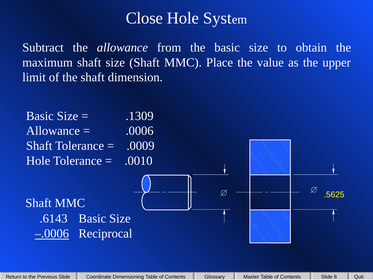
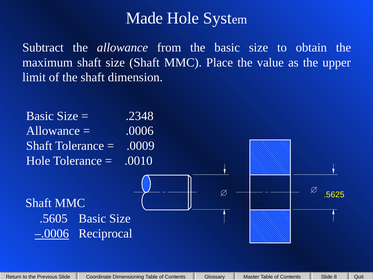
Close: Close -> Made
.1309: .1309 -> .2348
.6143: .6143 -> .5605
